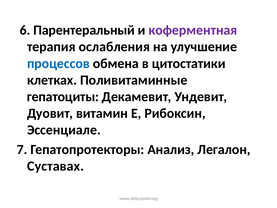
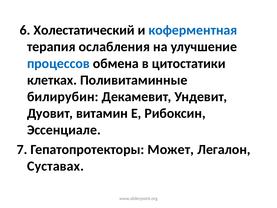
Парентеральный: Парентеральный -> Холестатический
коферментная colour: purple -> blue
гепатоциты: гепатоциты -> билирубин
Анализ: Анализ -> Может
